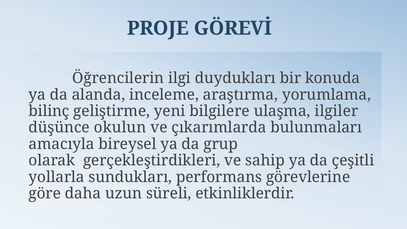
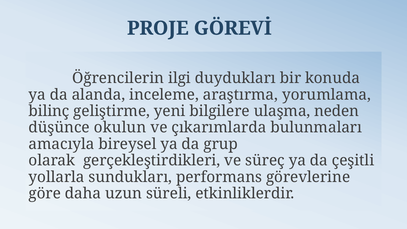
ilgiler: ilgiler -> neden
sahip: sahip -> süreç
